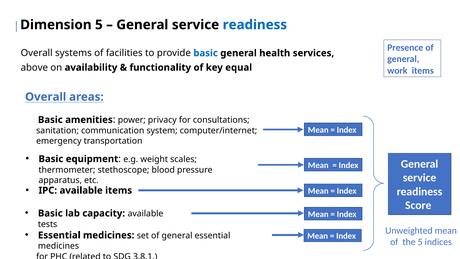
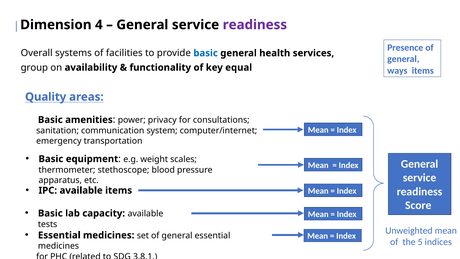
Dimension 5: 5 -> 4
readiness at (255, 25) colour: blue -> purple
above: above -> group
work: work -> ways
Overall at (46, 97): Overall -> Quality
